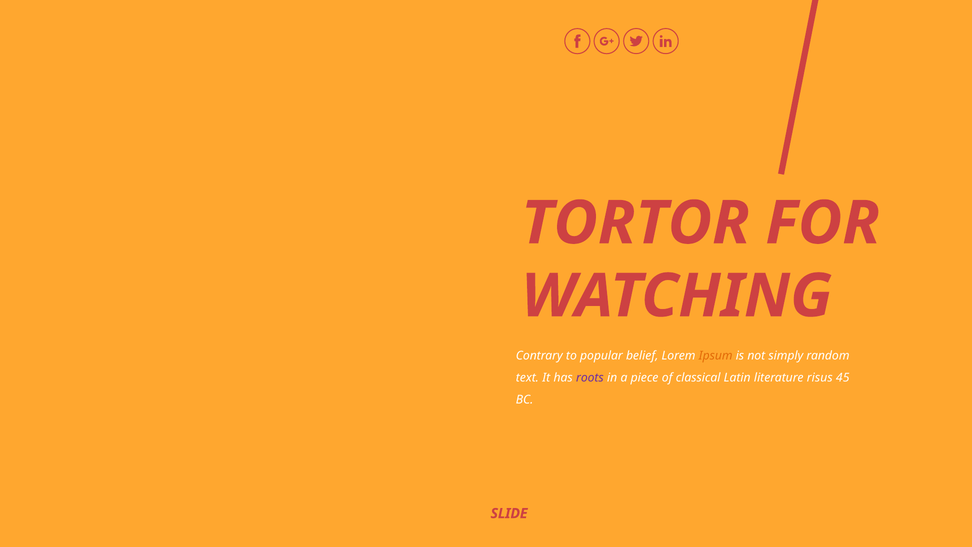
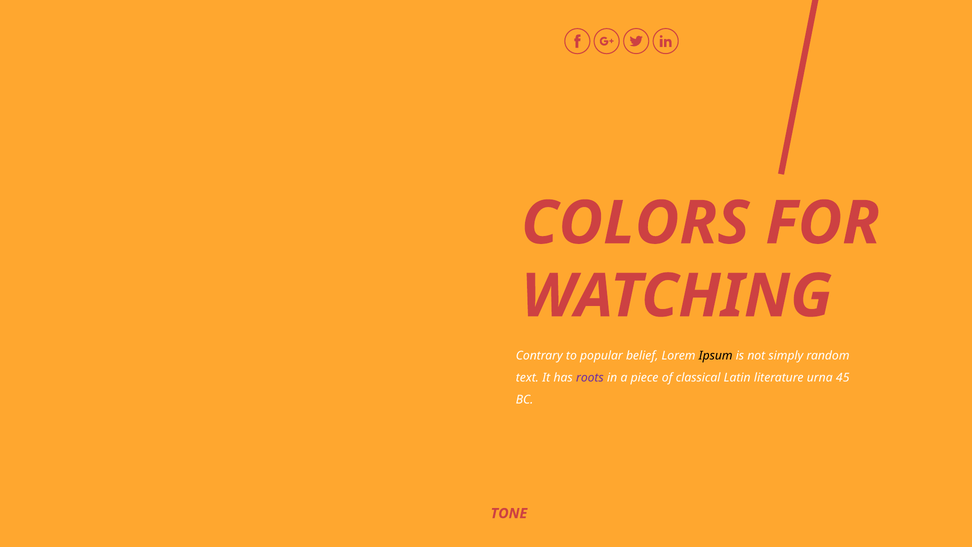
TORTOR: TORTOR -> COLORS
Ipsum colour: orange -> black
risus: risus -> urna
SLIDE: SLIDE -> TONE
